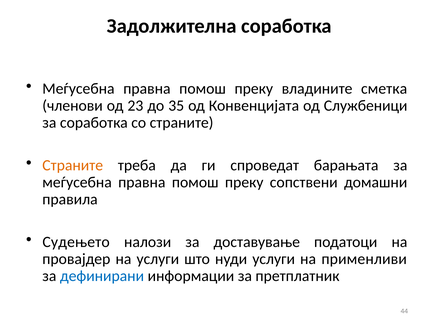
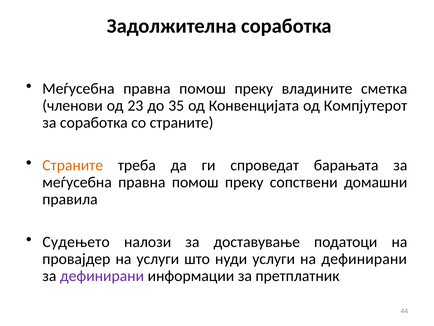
Службеници: Службеници -> Компјутерот
на применливи: применливи -> дефинирани
дефинирани at (102, 275) colour: blue -> purple
